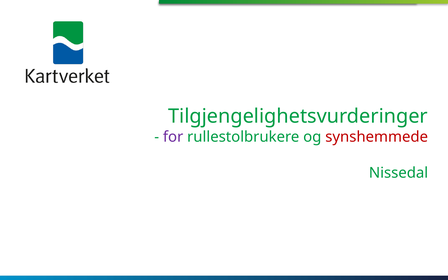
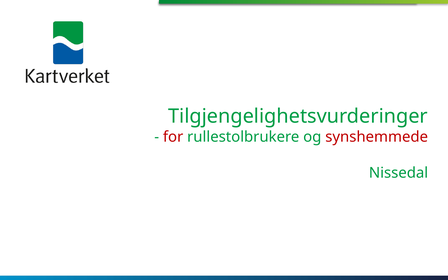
for colour: purple -> red
